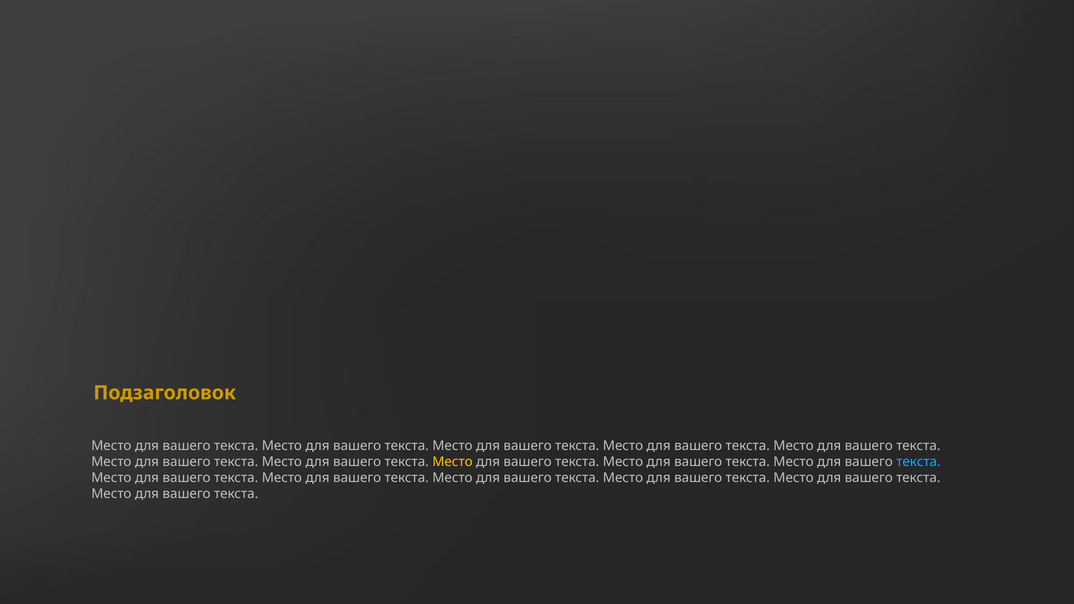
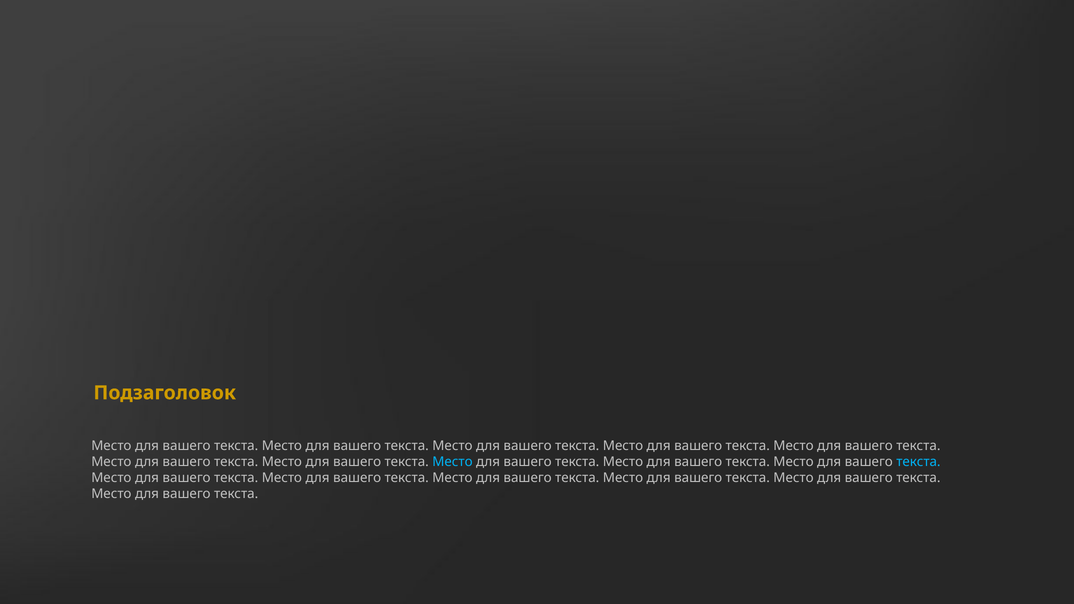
Место at (452, 462) colour: yellow -> light blue
